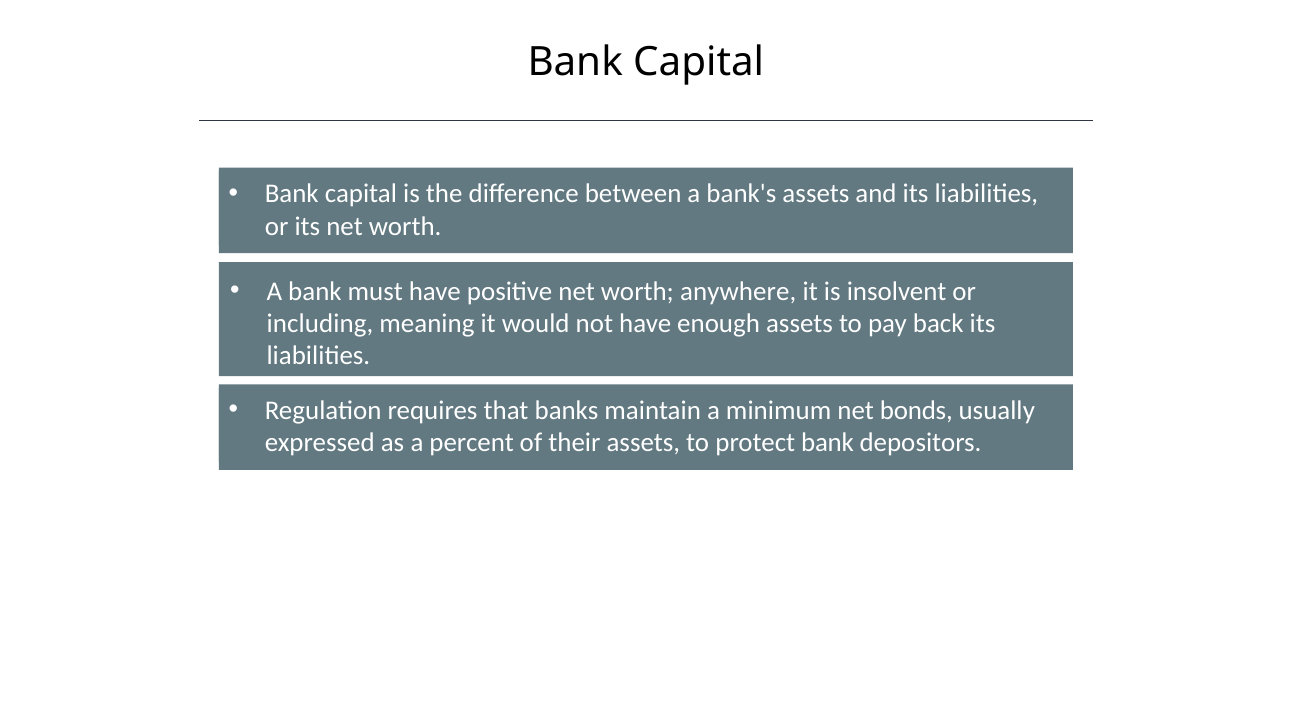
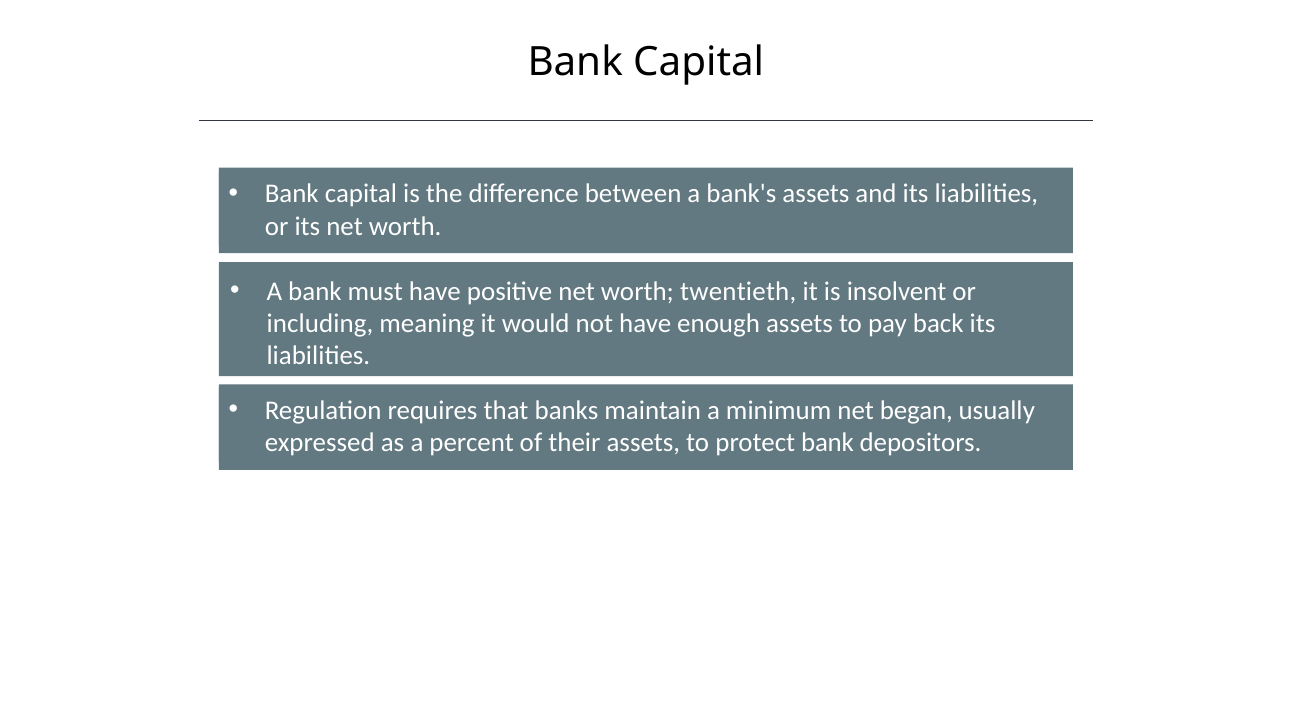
anywhere: anywhere -> twentieth
bonds: bonds -> began
